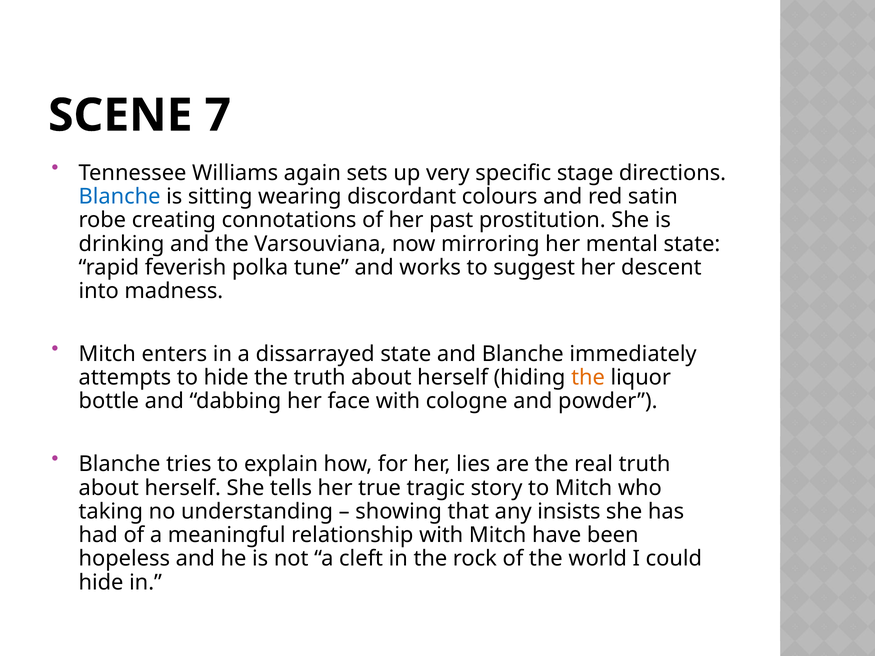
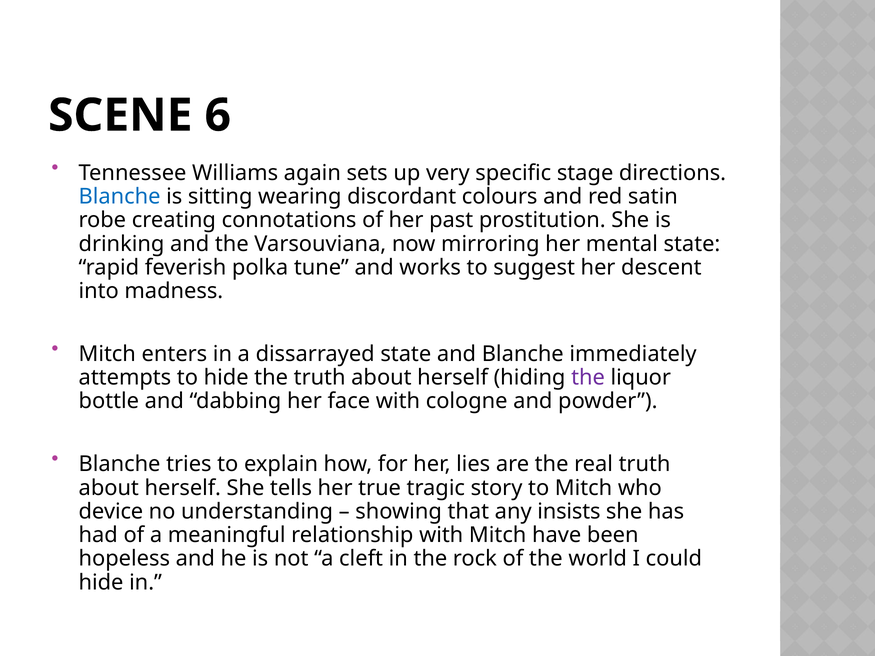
7: 7 -> 6
the at (588, 378) colour: orange -> purple
taking: taking -> device
